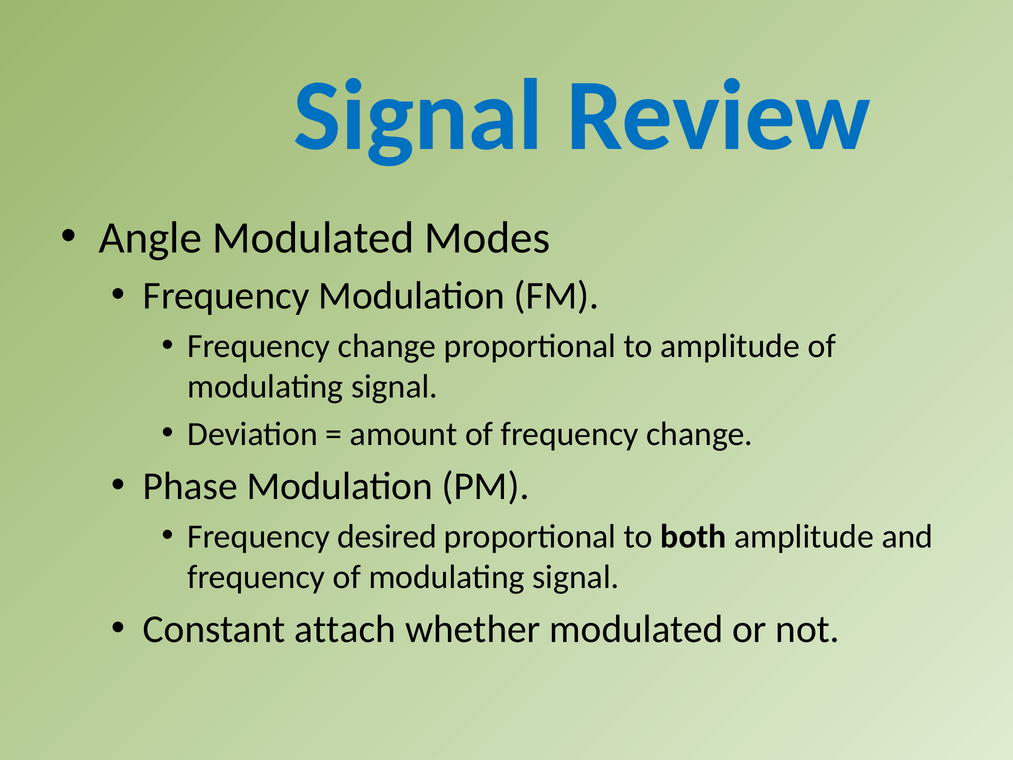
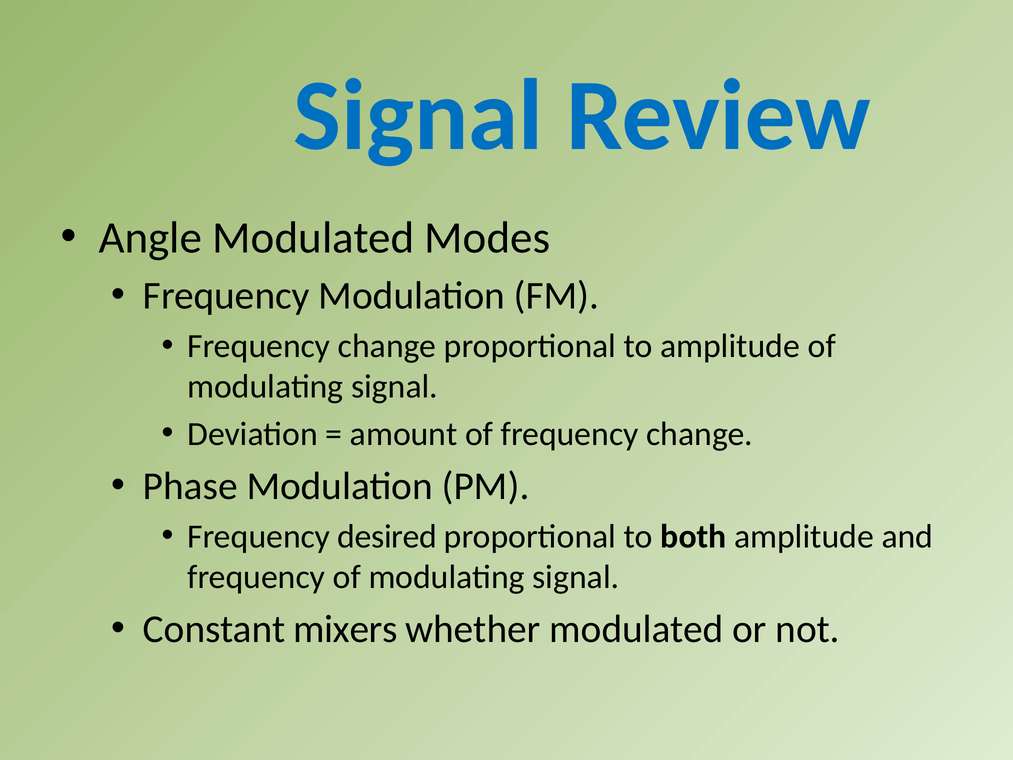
attach: attach -> mixers
